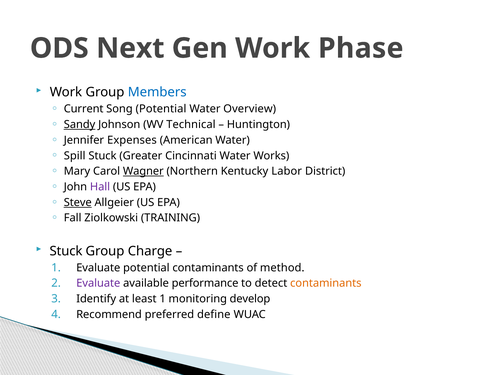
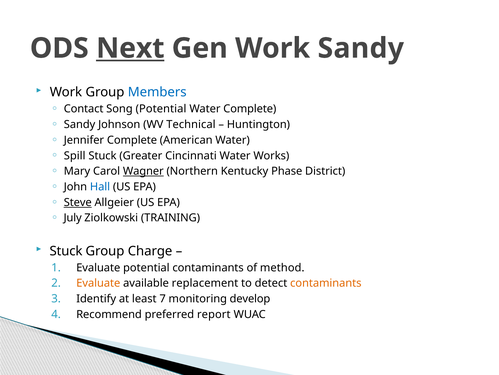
Next underline: none -> present
Work Phase: Phase -> Sandy
Current: Current -> Contact
Water Overview: Overview -> Complete
Sandy at (80, 124) underline: present -> none
Jennifer Expenses: Expenses -> Complete
Labor: Labor -> Phase
Hall colour: purple -> blue
Fall: Fall -> July
Evaluate at (98, 283) colour: purple -> orange
performance: performance -> replacement
least 1: 1 -> 7
define: define -> report
